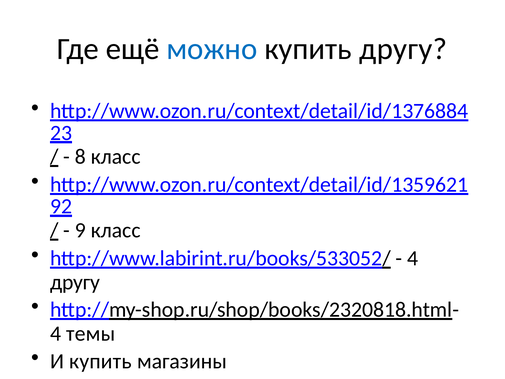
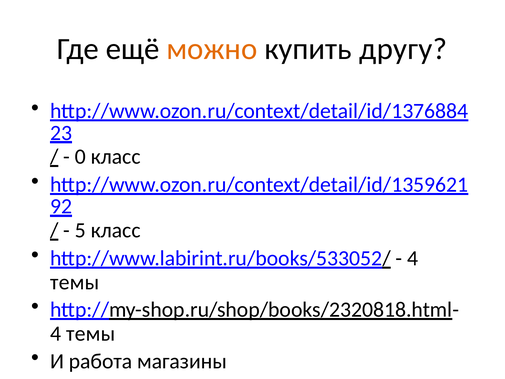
можно colour: blue -> orange
8: 8 -> 0
9: 9 -> 5
другу at (75, 282): другу -> темы
И купить: купить -> работа
